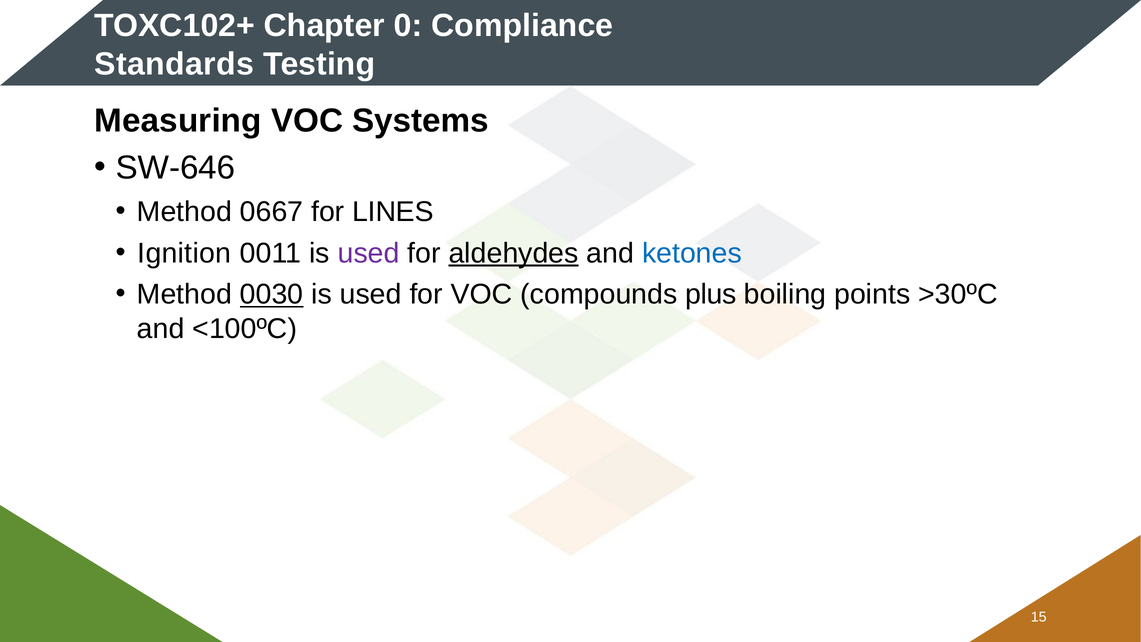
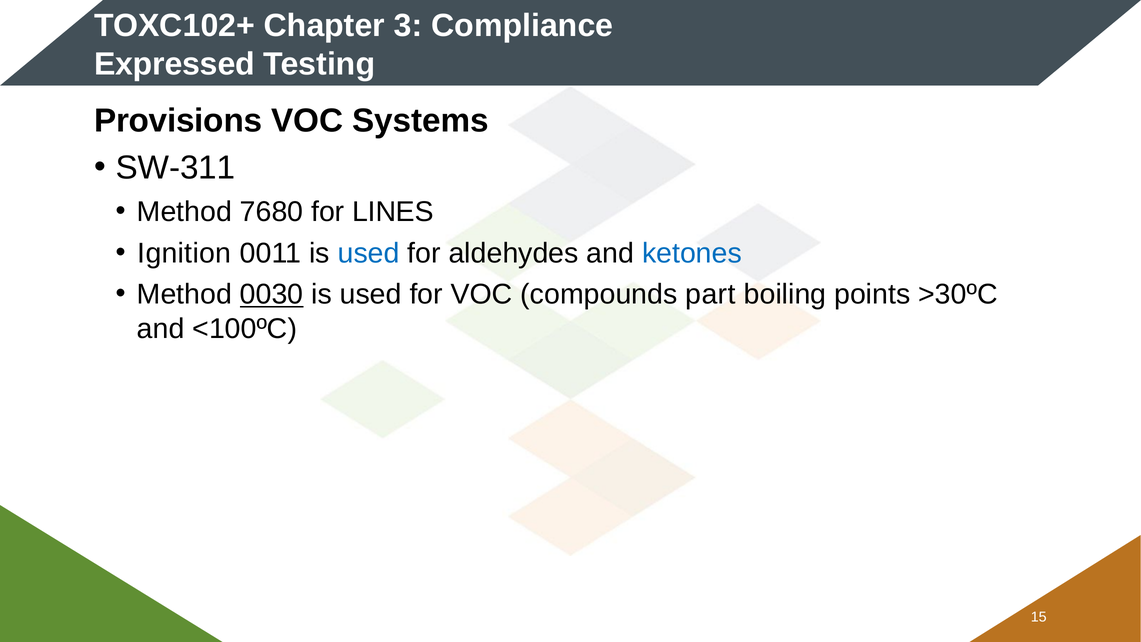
0: 0 -> 3
Standards: Standards -> Expressed
Measuring: Measuring -> Provisions
SW-646: SW-646 -> SW-311
0667: 0667 -> 7680
used at (369, 253) colour: purple -> blue
aldehydes underline: present -> none
plus: plus -> part
